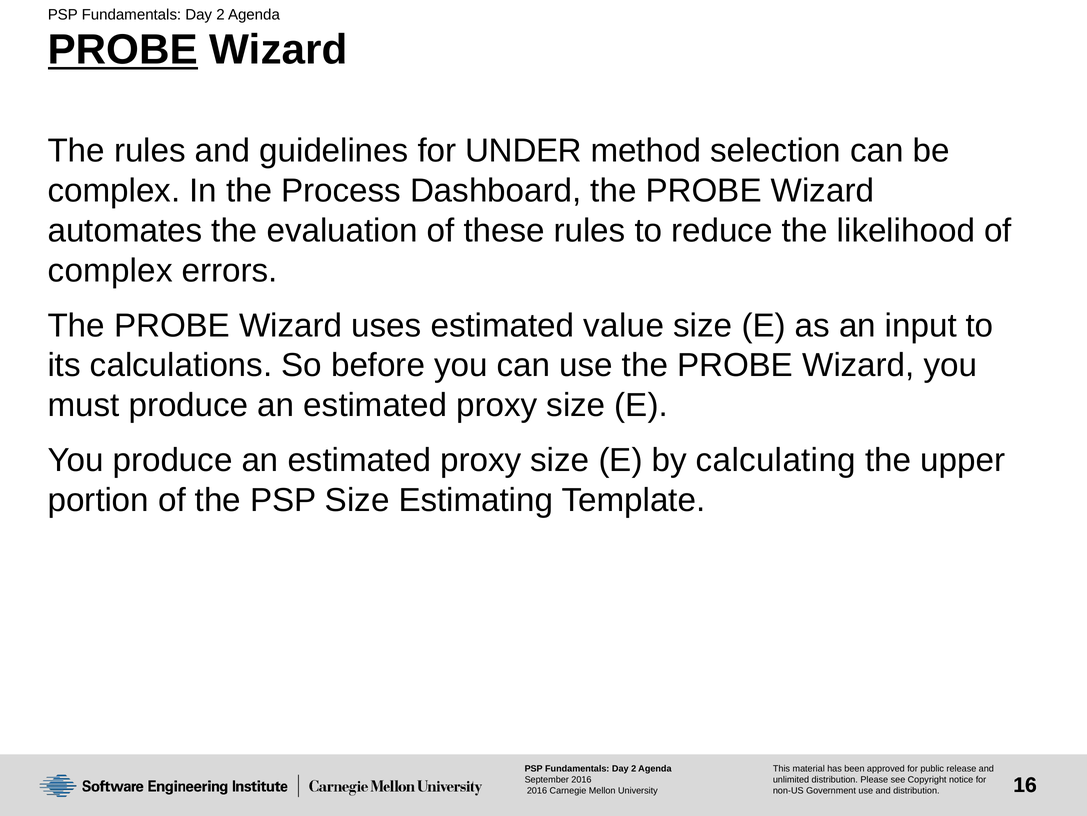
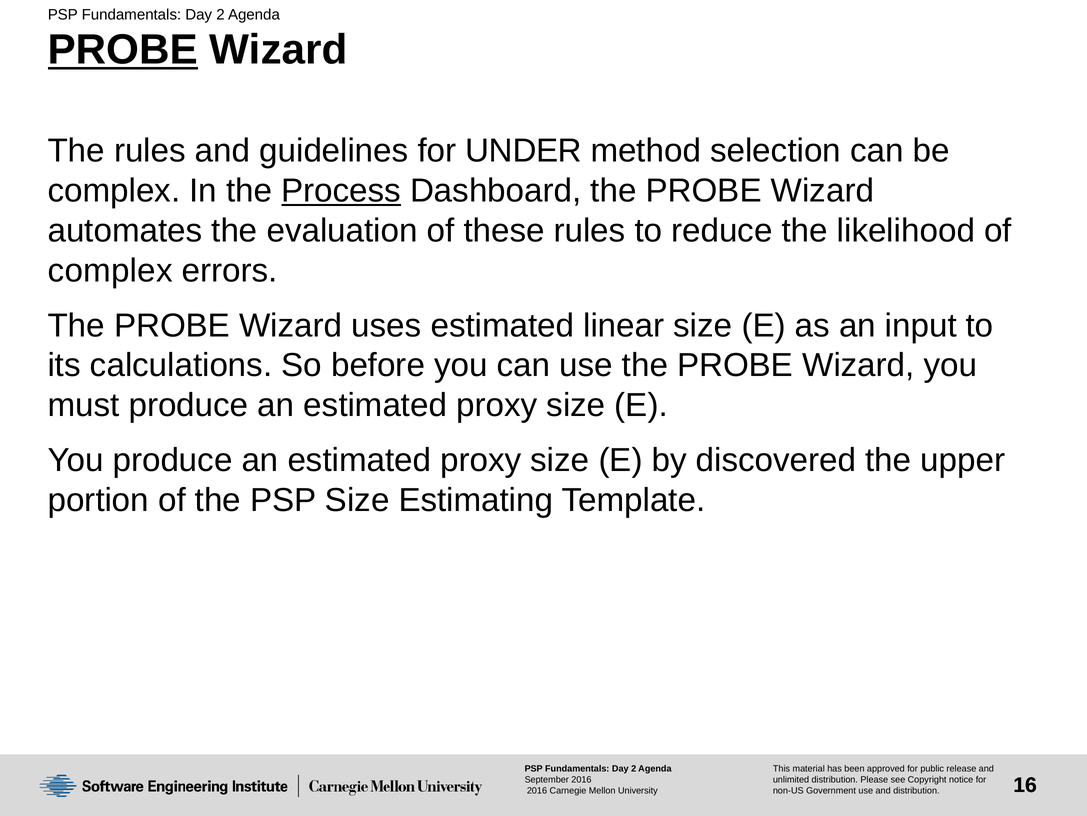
Process underline: none -> present
value: value -> linear
calculating: calculating -> discovered
